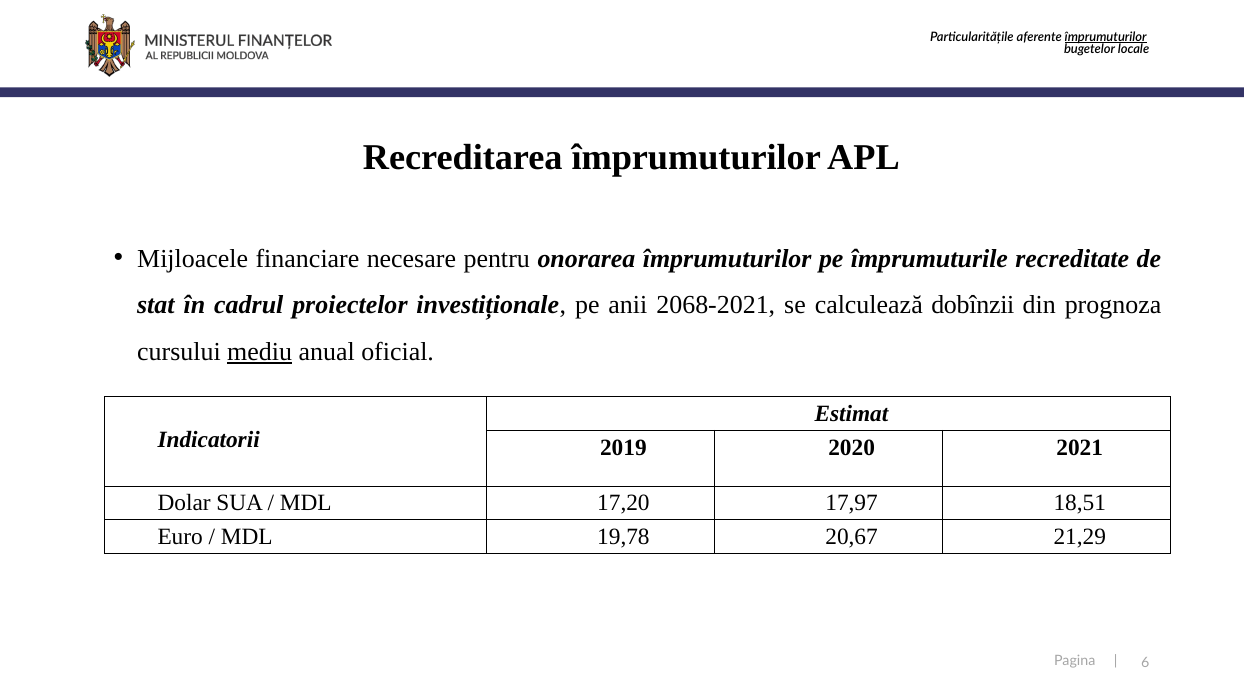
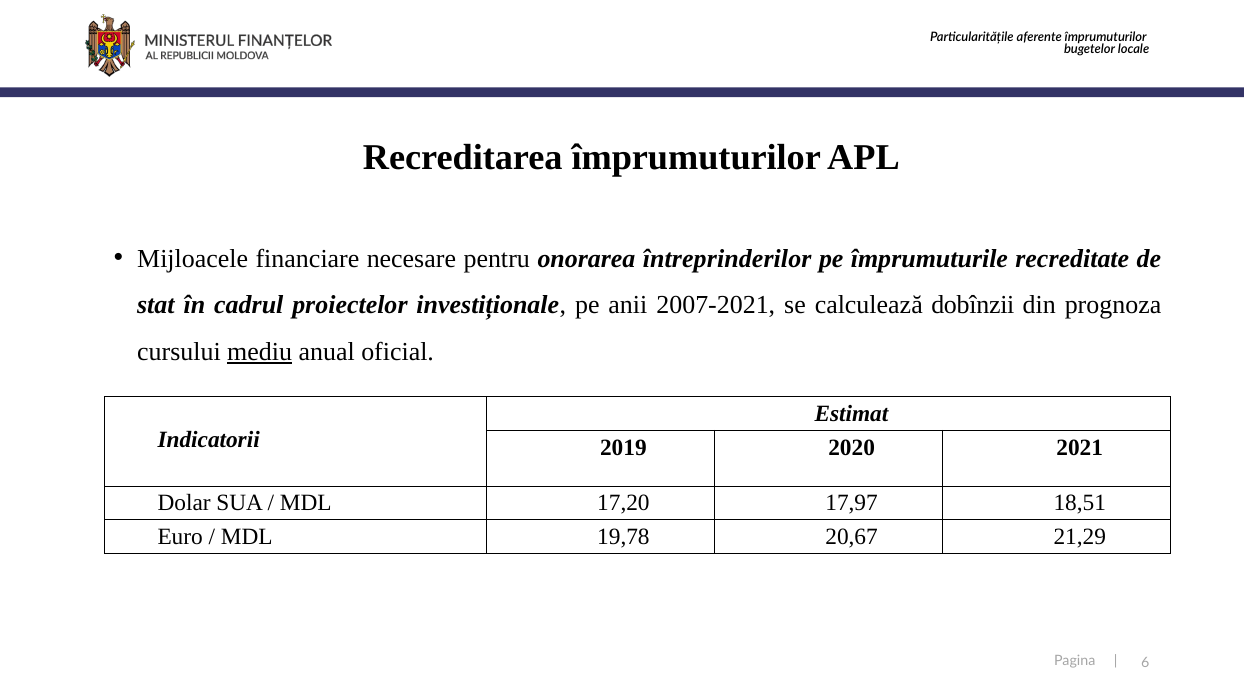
împrumuturilor at (1106, 37) underline: present -> none
onorarea împrumuturilor: împrumuturilor -> întreprinderilor
2068-2021: 2068-2021 -> 2007-2021
